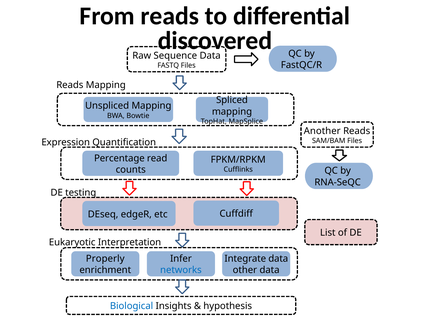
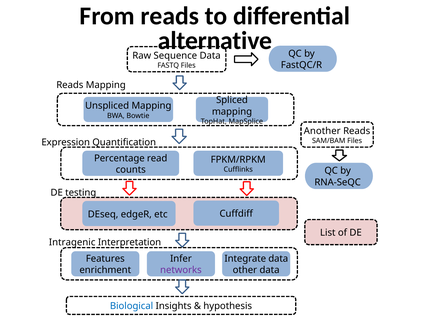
discovered: discovered -> alternative
Eukaryotic: Eukaryotic -> Intragenic
Properly: Properly -> Features
networks colour: blue -> purple
